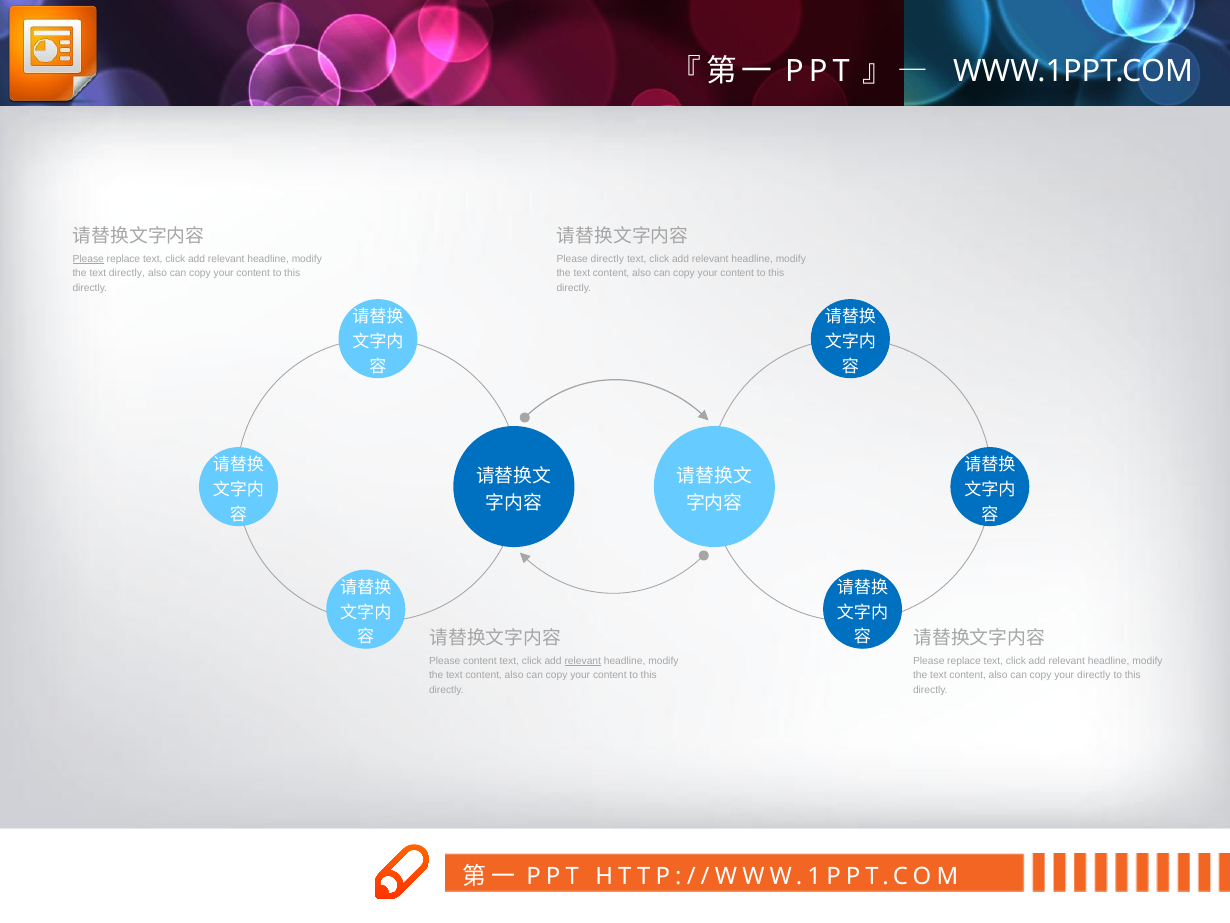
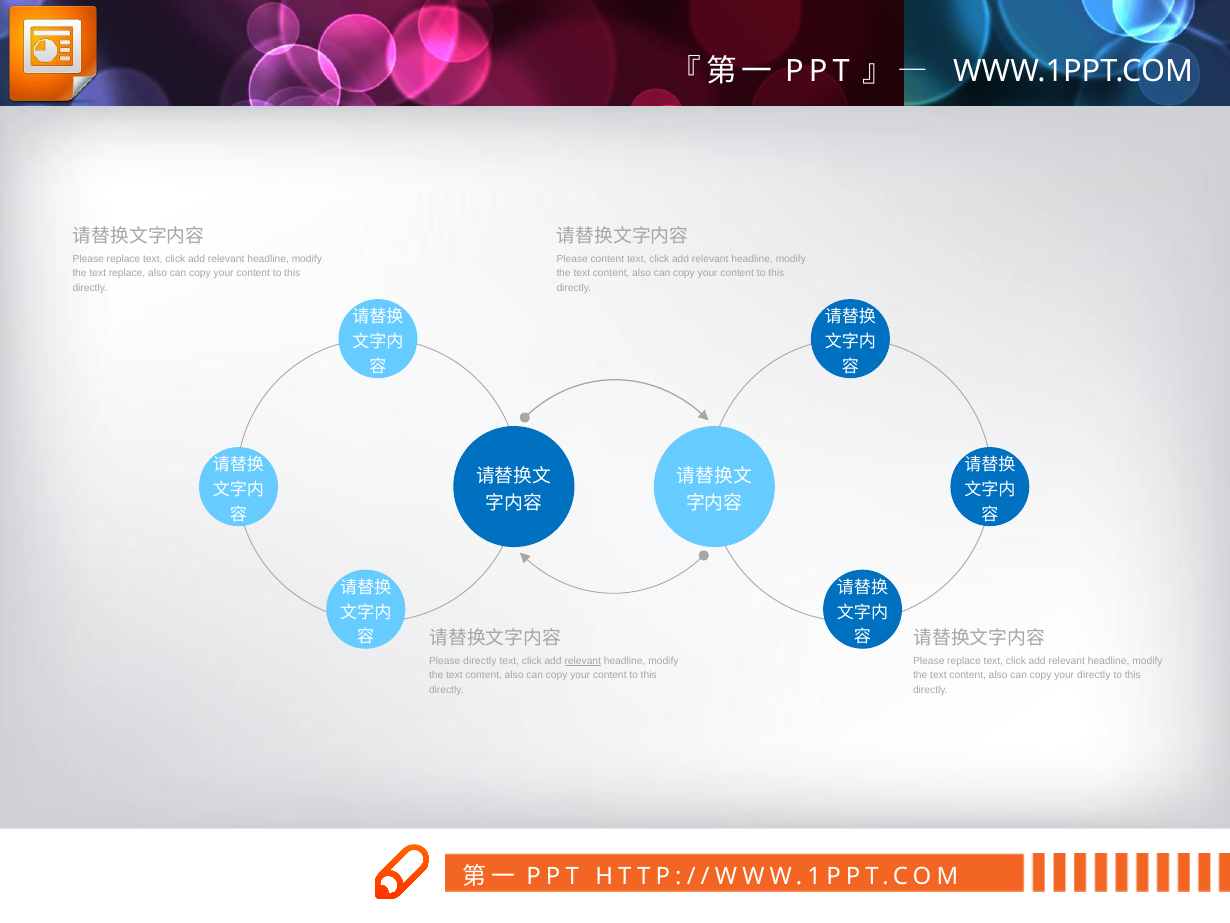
Please at (88, 259) underline: present -> none
Please directly: directly -> content
text directly: directly -> replace
Please content: content -> directly
